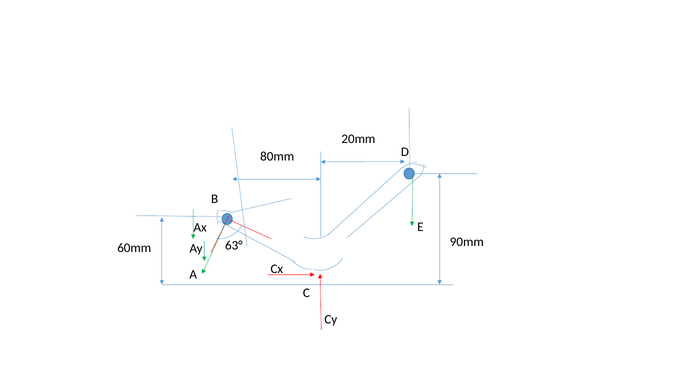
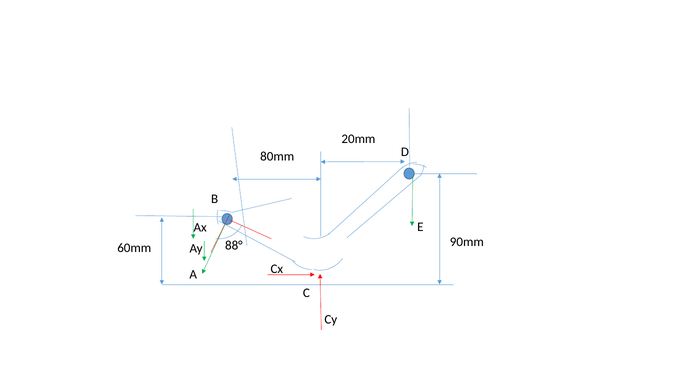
63°: 63° -> 88°
